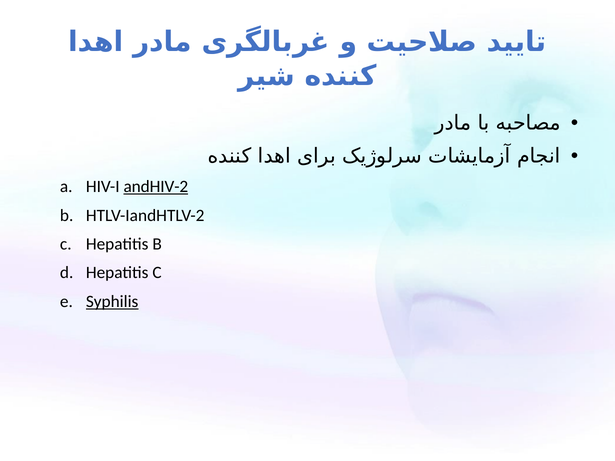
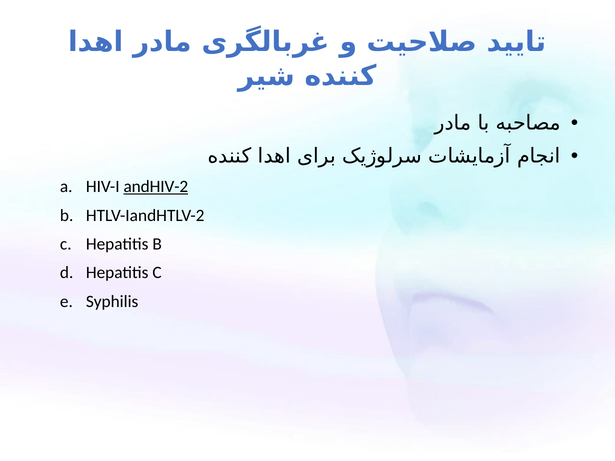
Syphilis underline: present -> none
